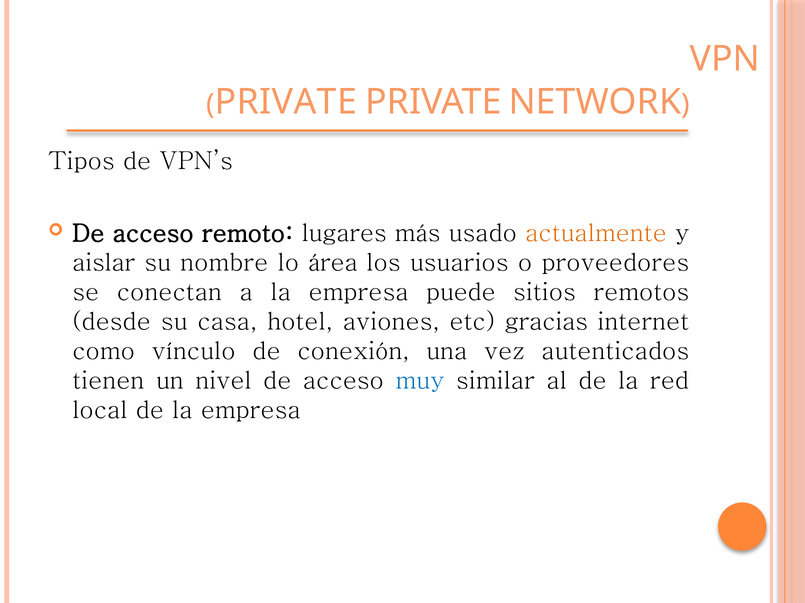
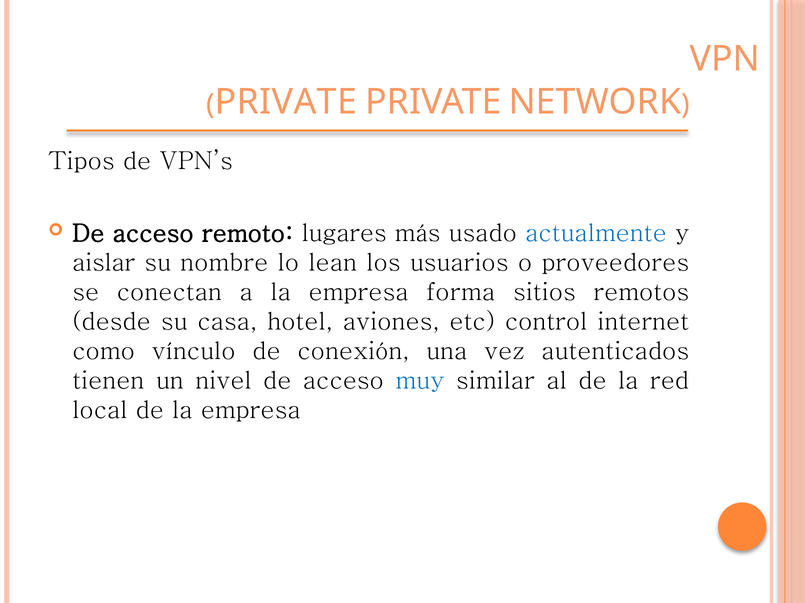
actualmente colour: orange -> blue
área: área -> lean
puede: puede -> forma
gracias: gracias -> control
